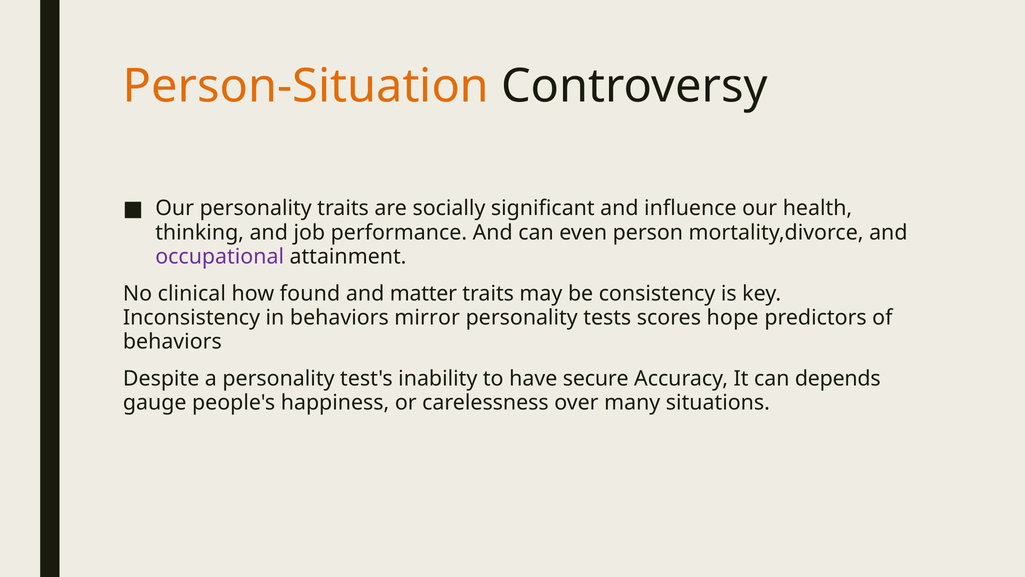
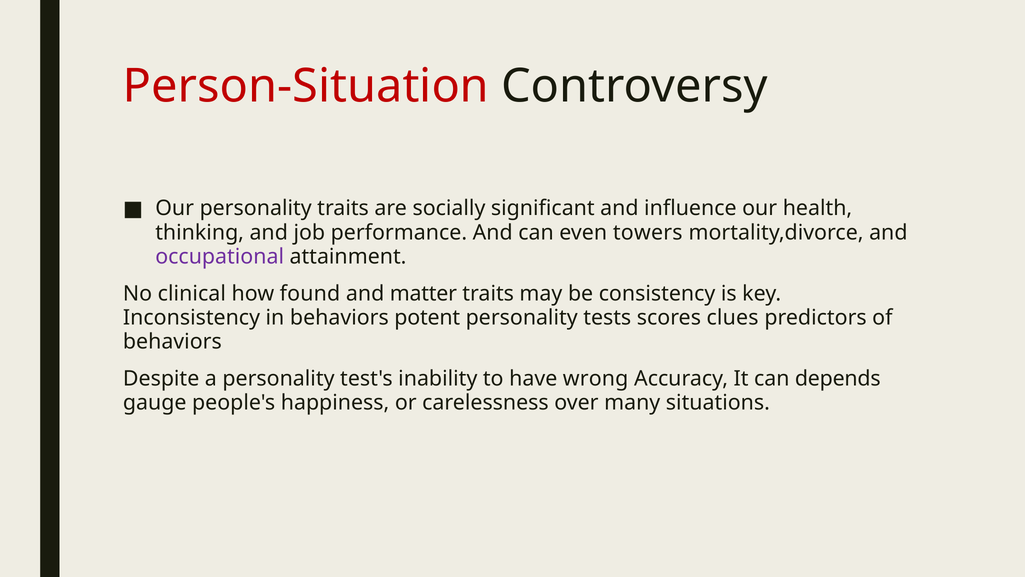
Person-Situation colour: orange -> red
person: person -> towers
mirror: mirror -> potent
hope: hope -> clues
secure: secure -> wrong
